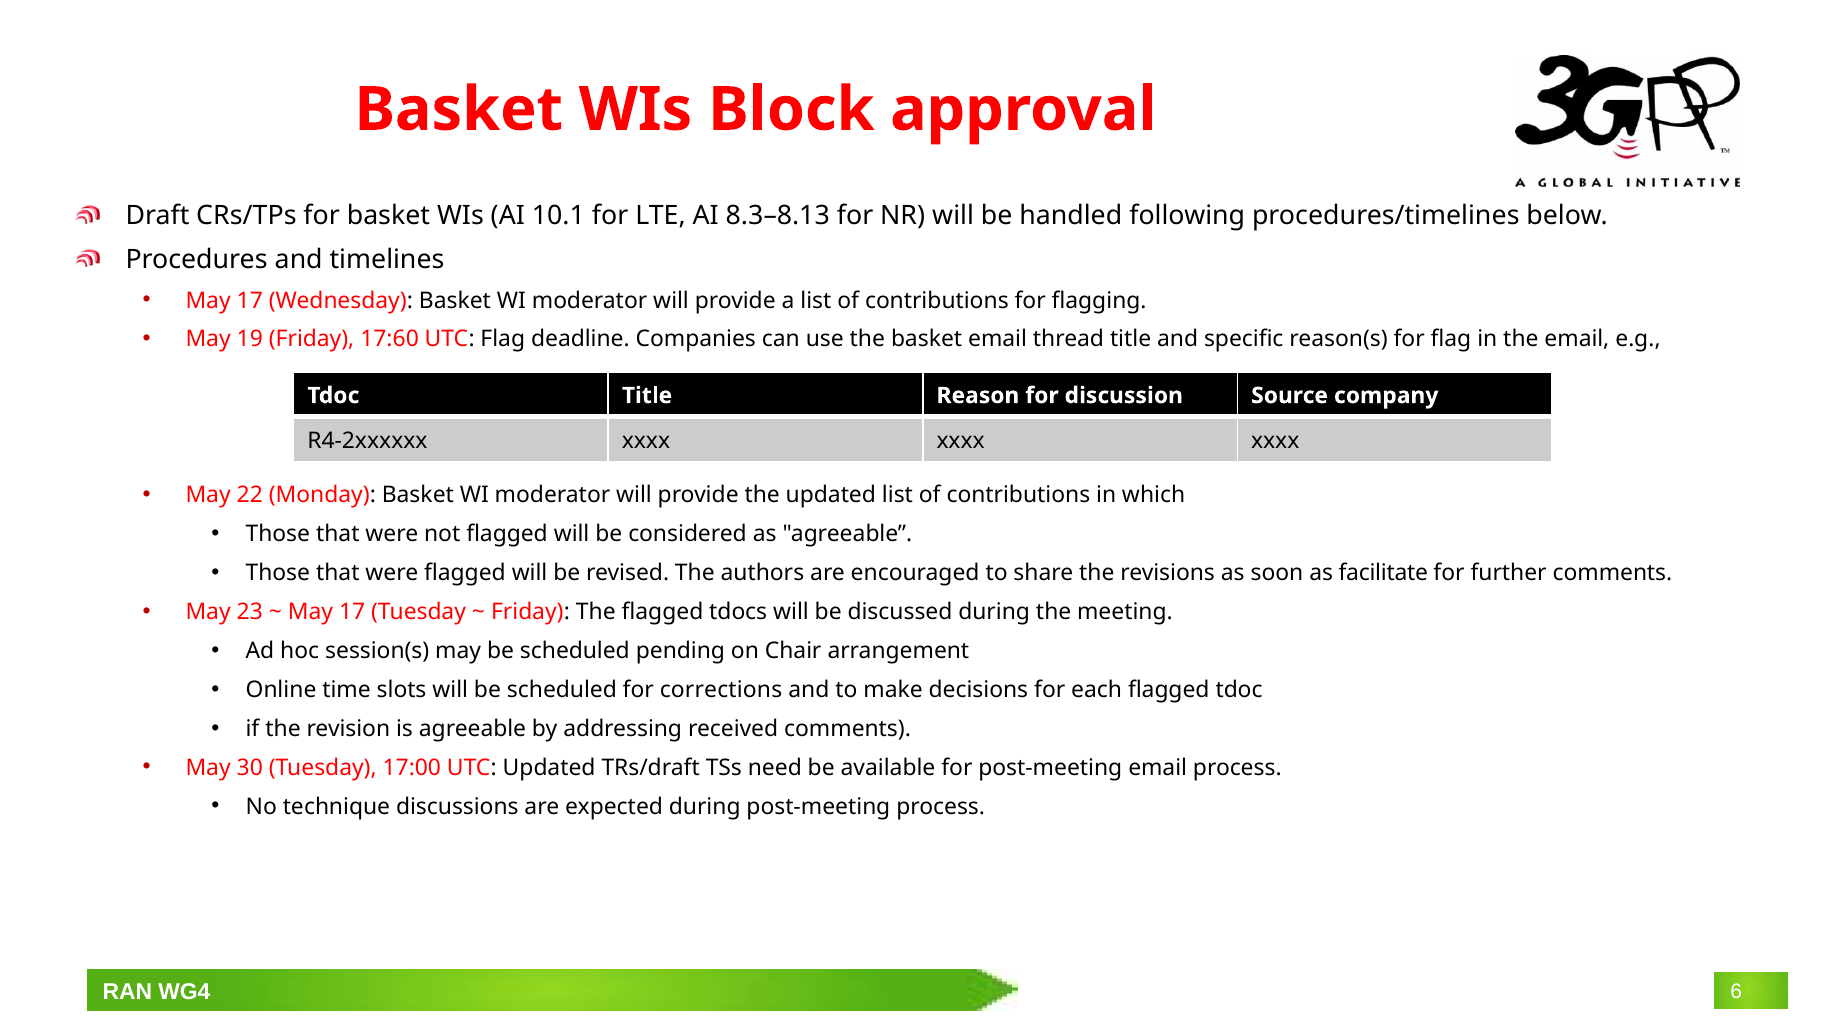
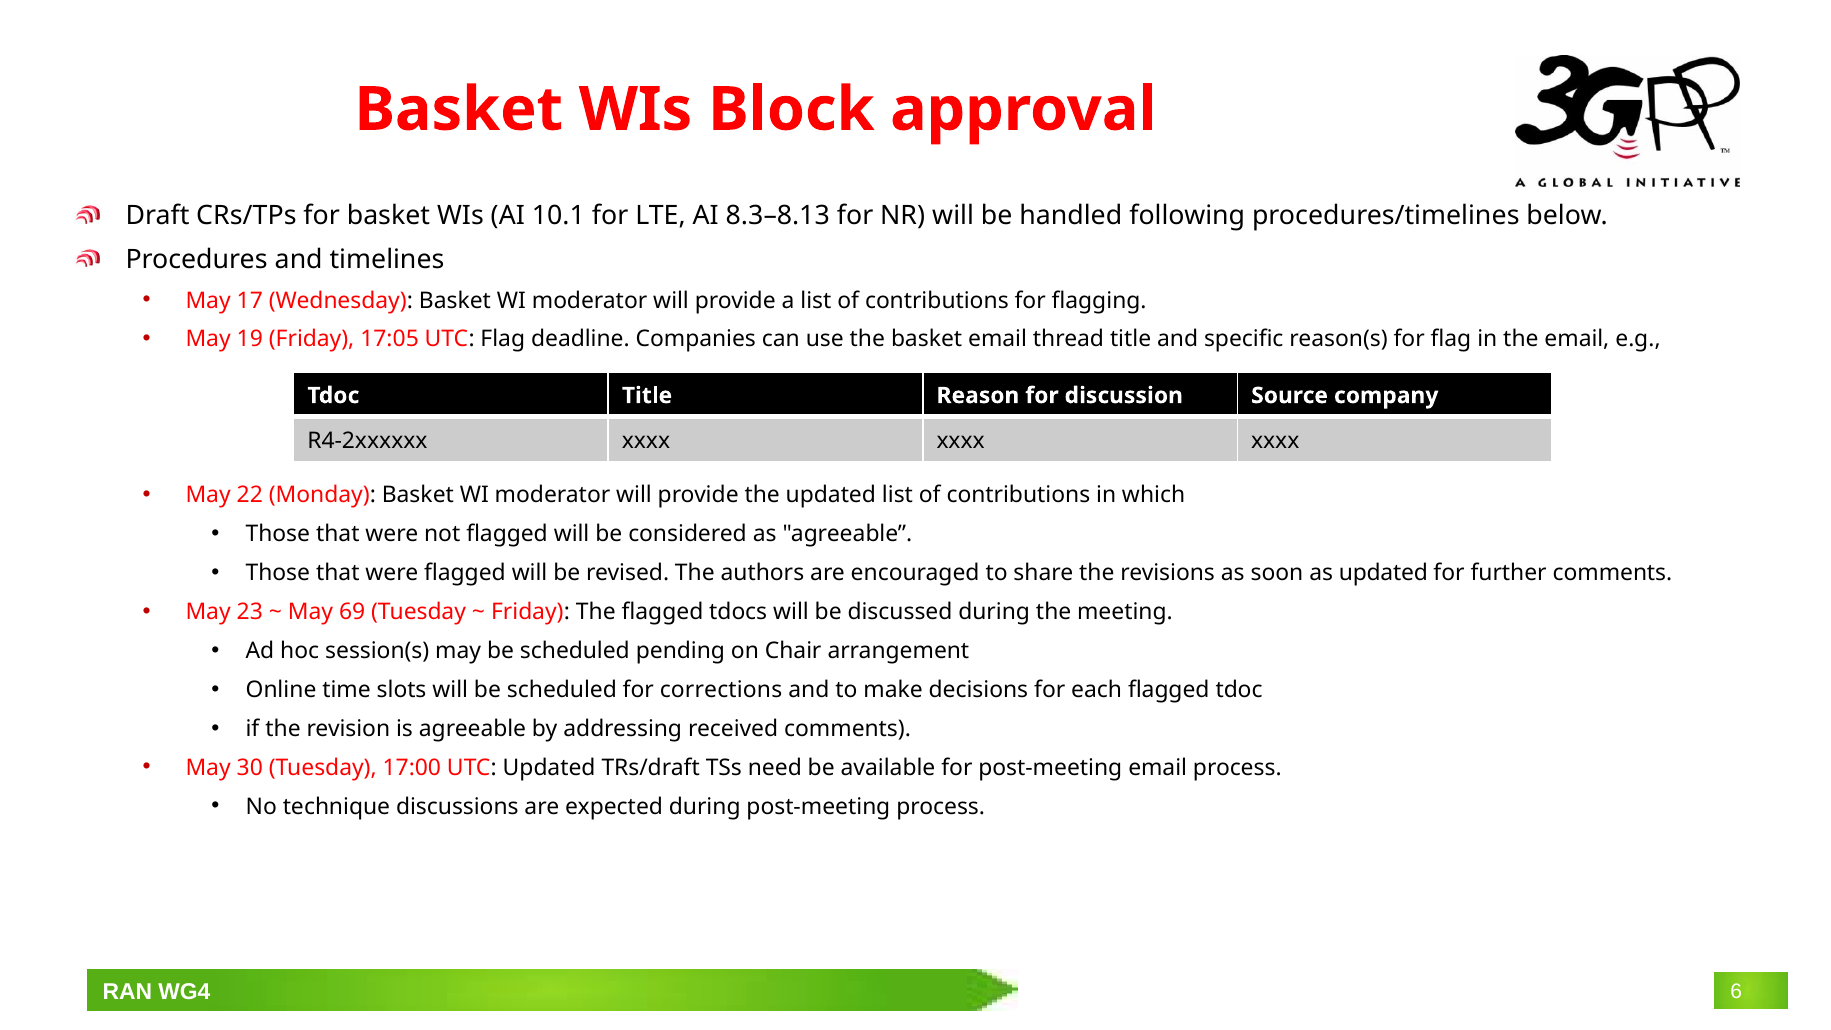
17:60: 17:60 -> 17:05
as facilitate: facilitate -> updated
17 at (352, 612): 17 -> 69
